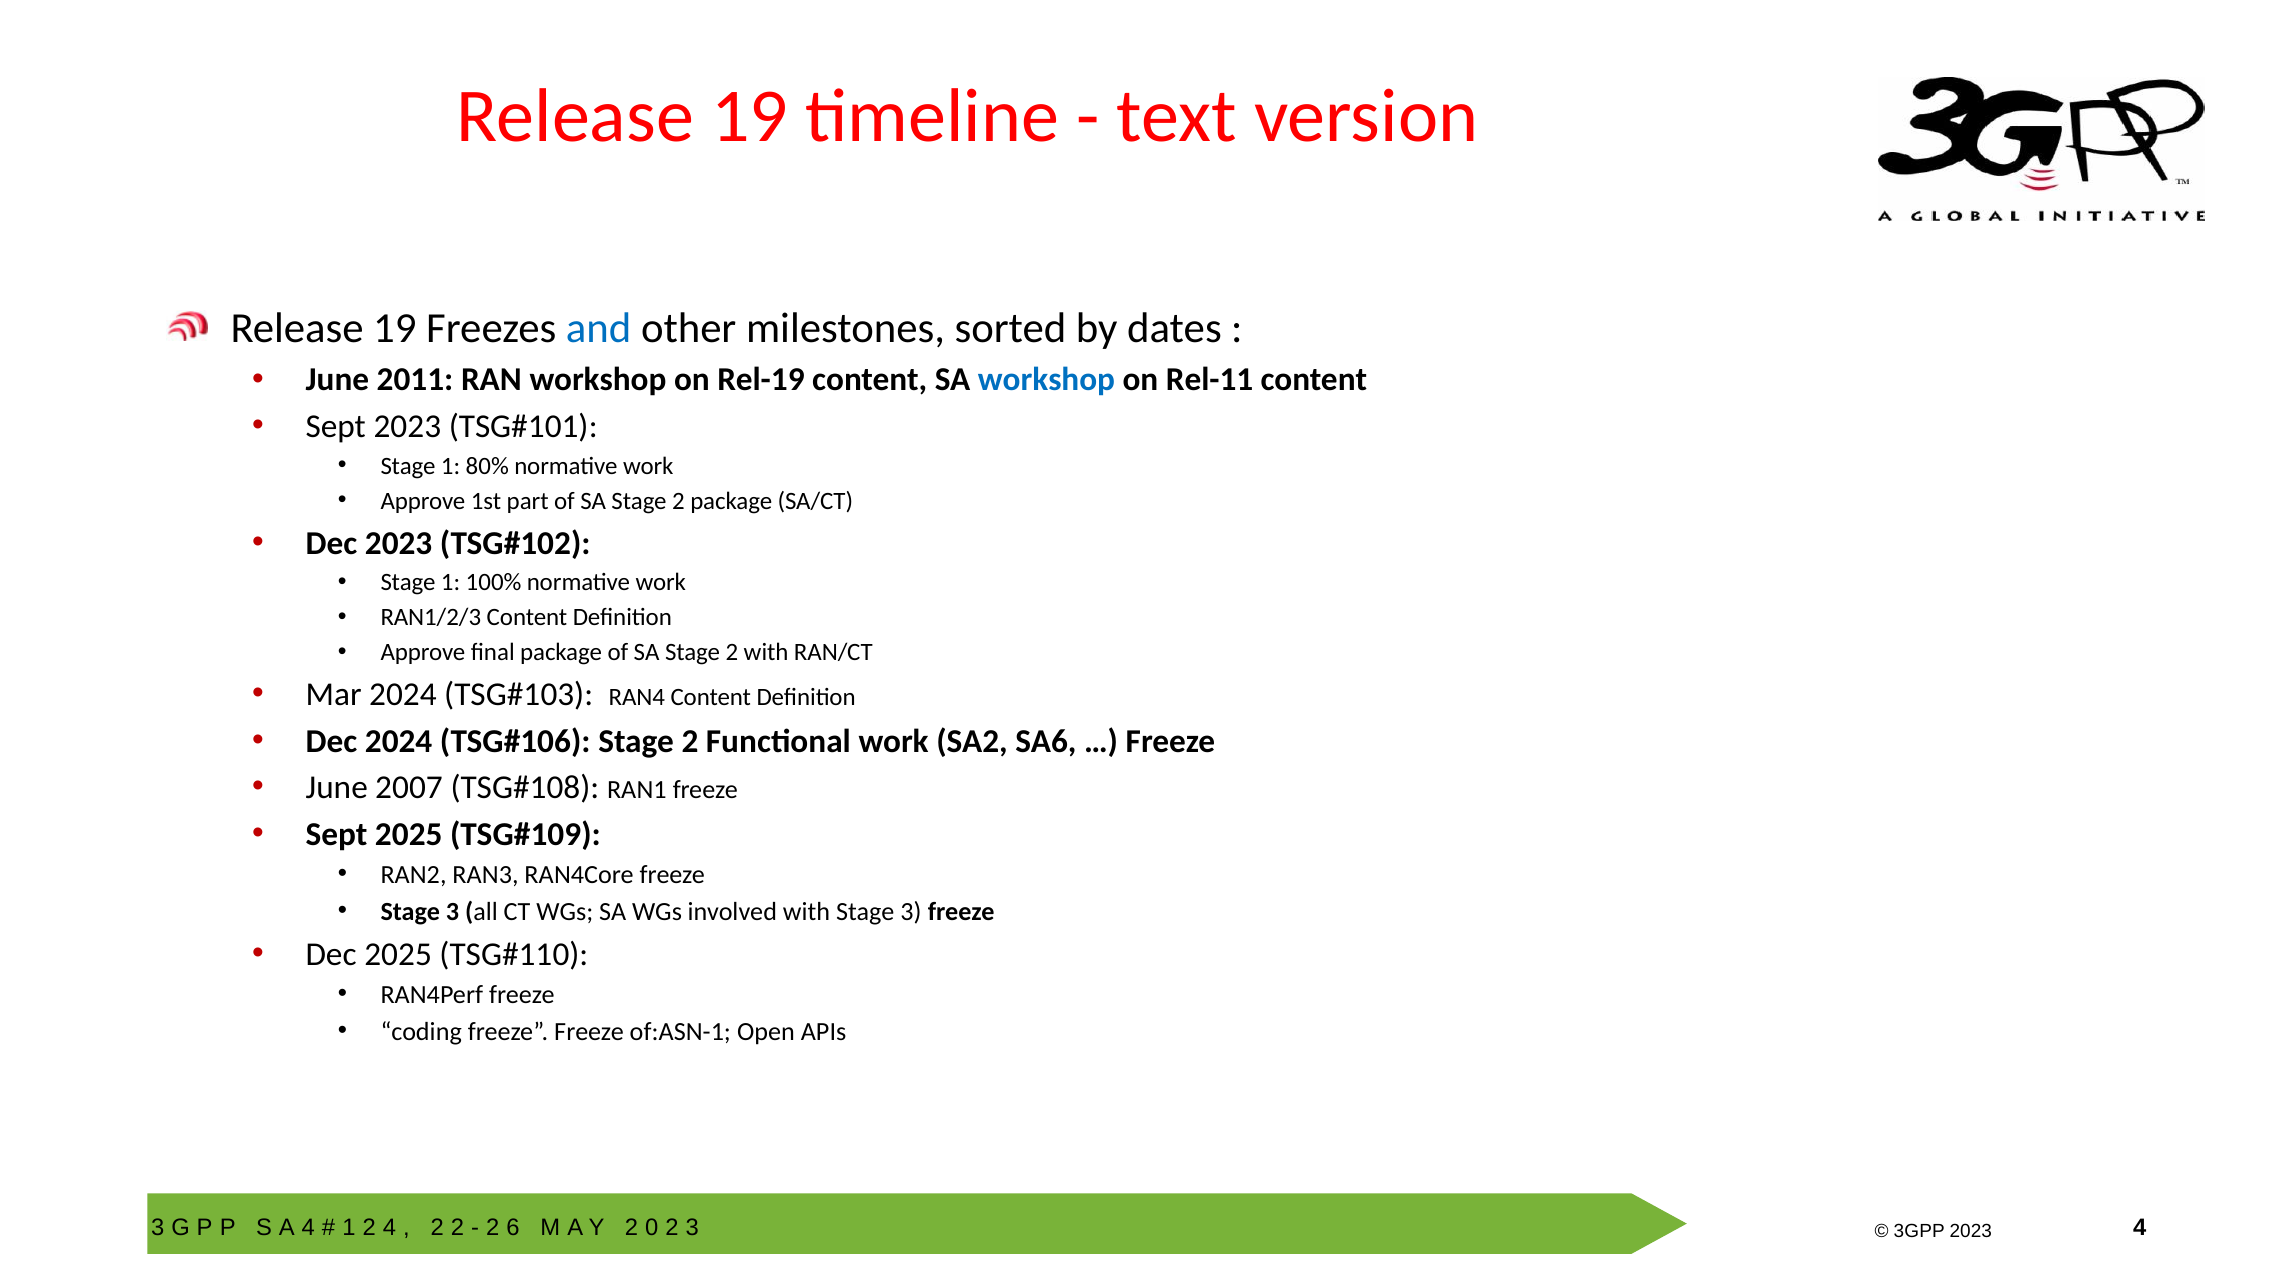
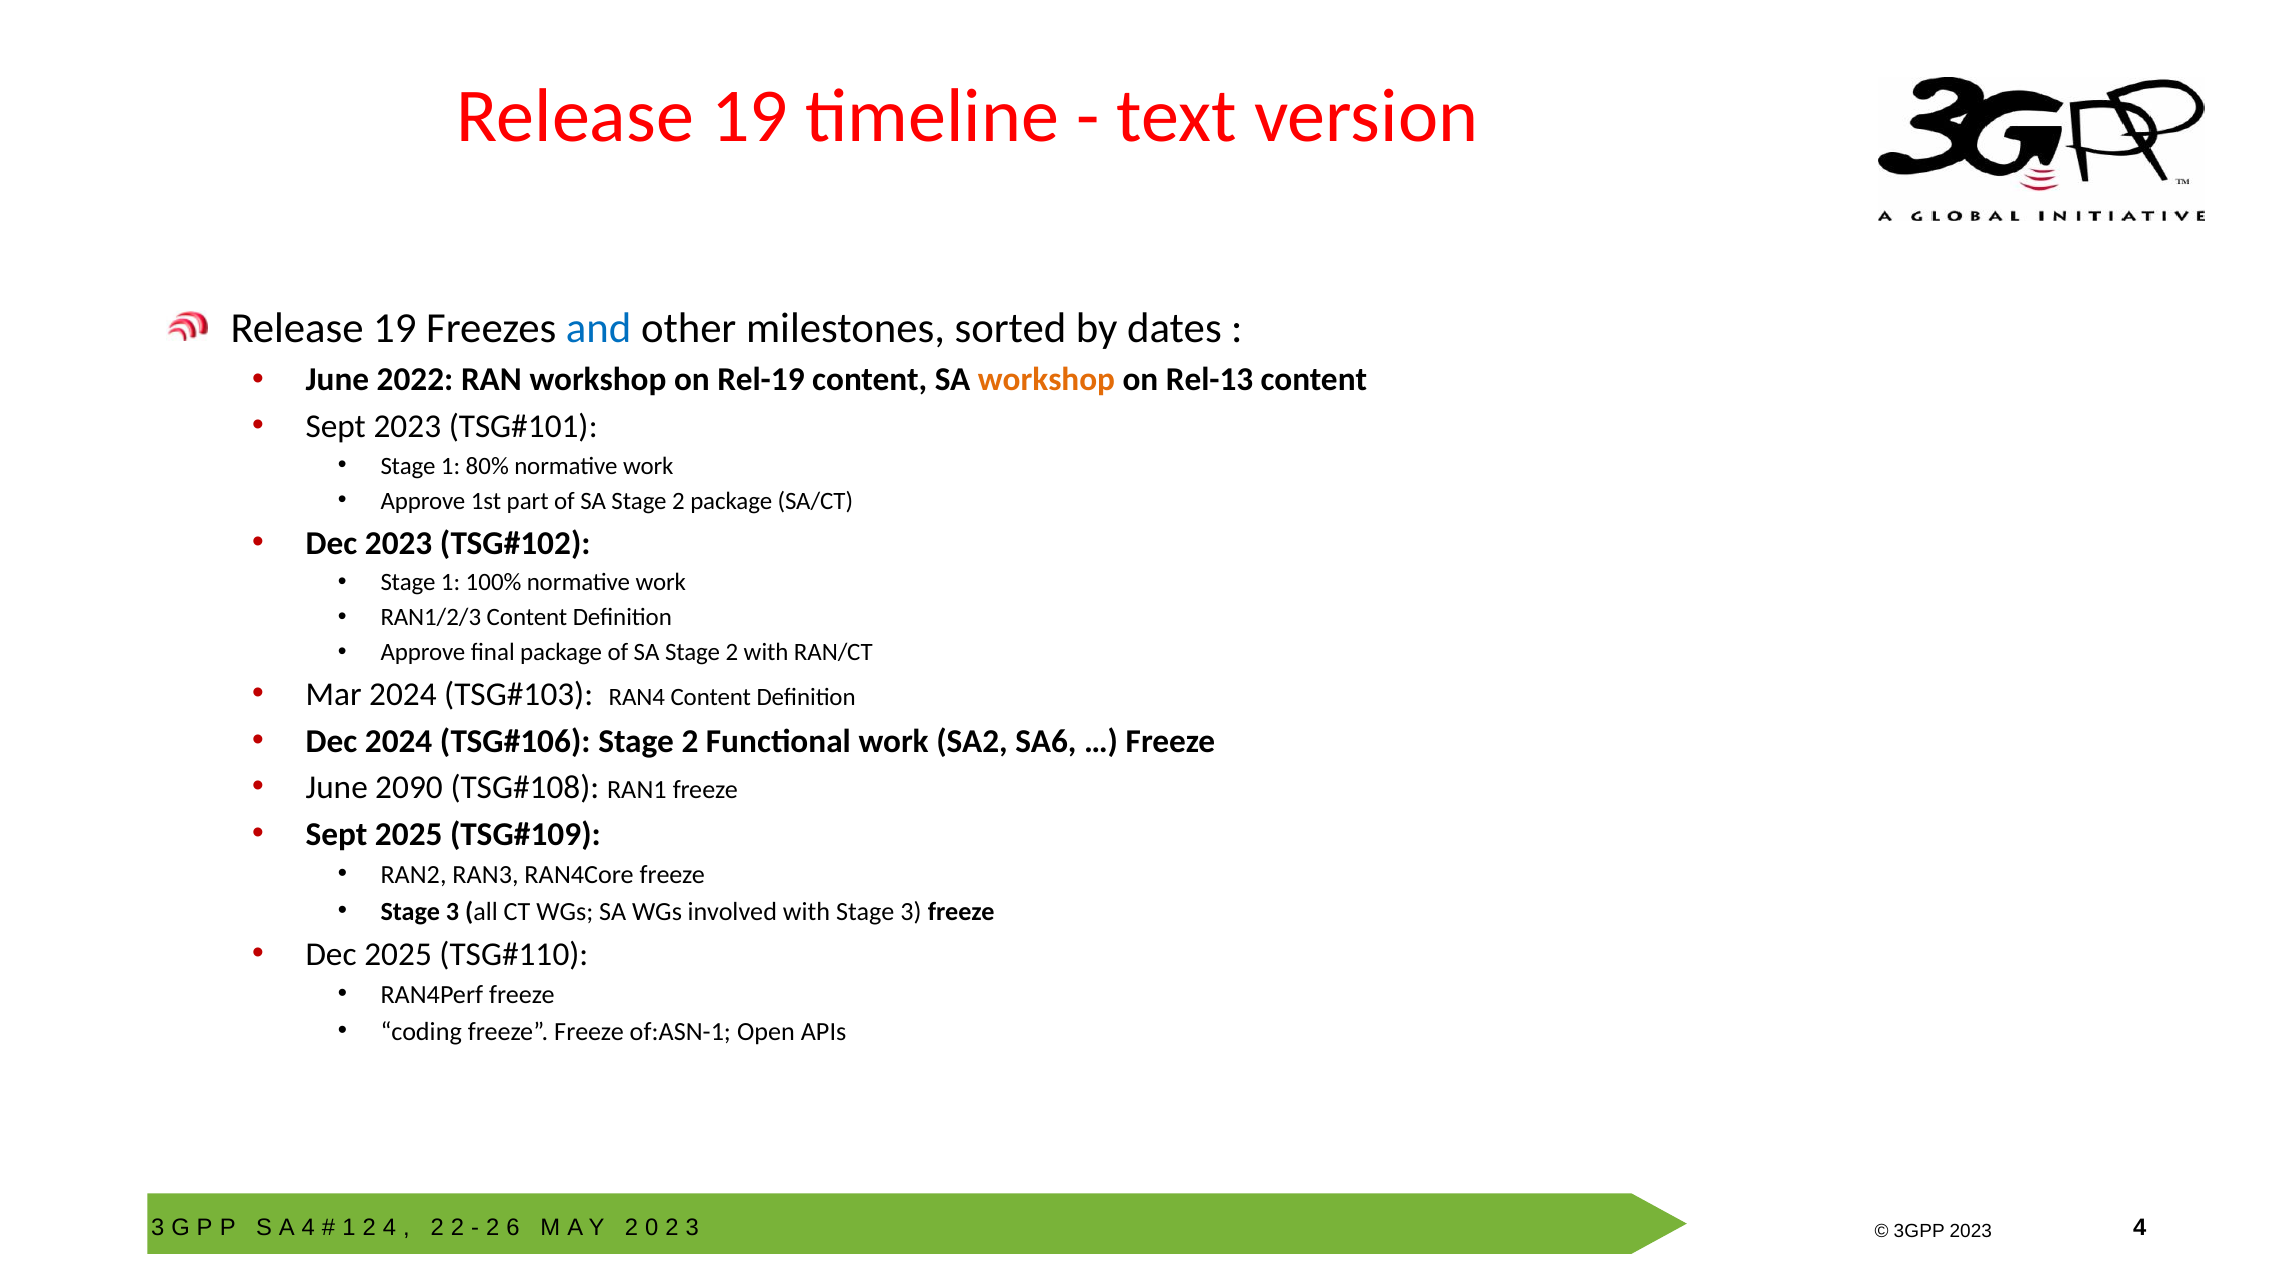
2011: 2011 -> 2022
workshop at (1046, 380) colour: blue -> orange
Rel-11: Rel-11 -> Rel-13
2007: 2007 -> 2090
